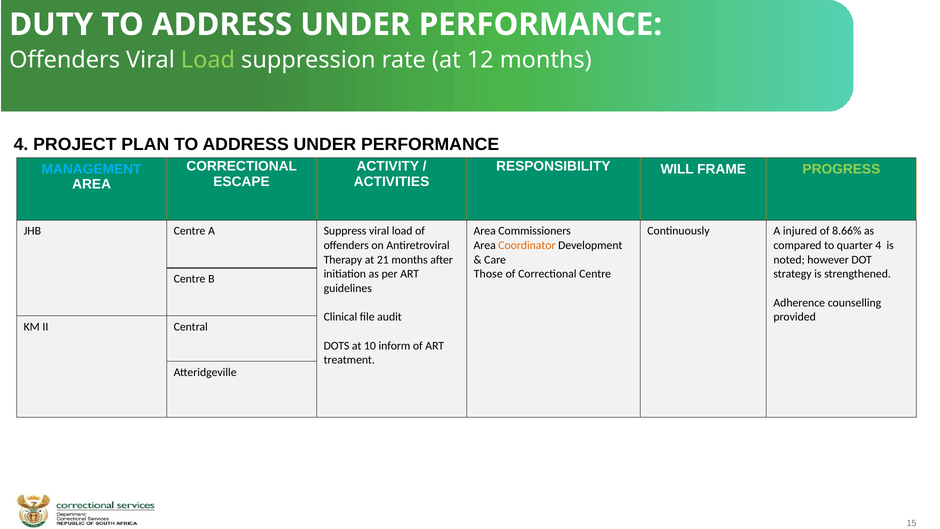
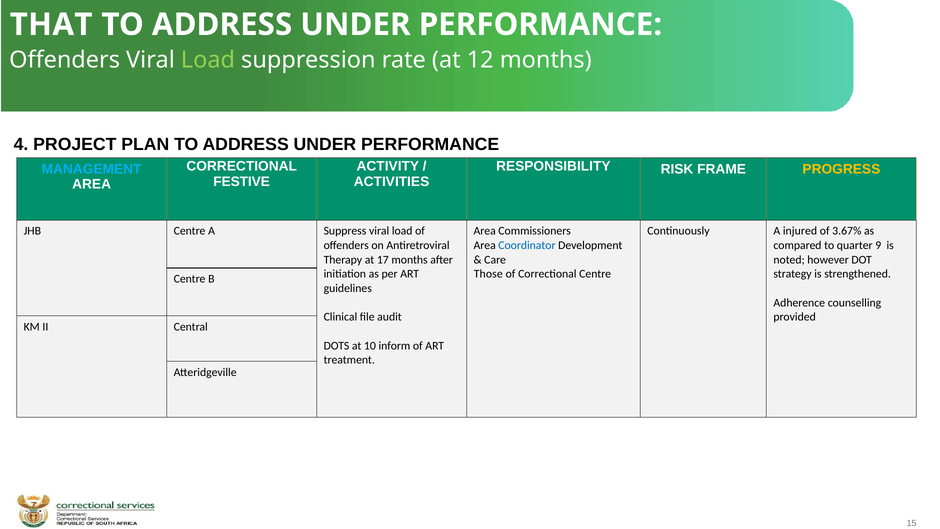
DUTY: DUTY -> THAT
WILL: WILL -> RISK
PROGRESS colour: light green -> yellow
ESCAPE: ESCAPE -> FESTIVE
8.66%: 8.66% -> 3.67%
Coordinator colour: orange -> blue
quarter 4: 4 -> 9
21: 21 -> 17
